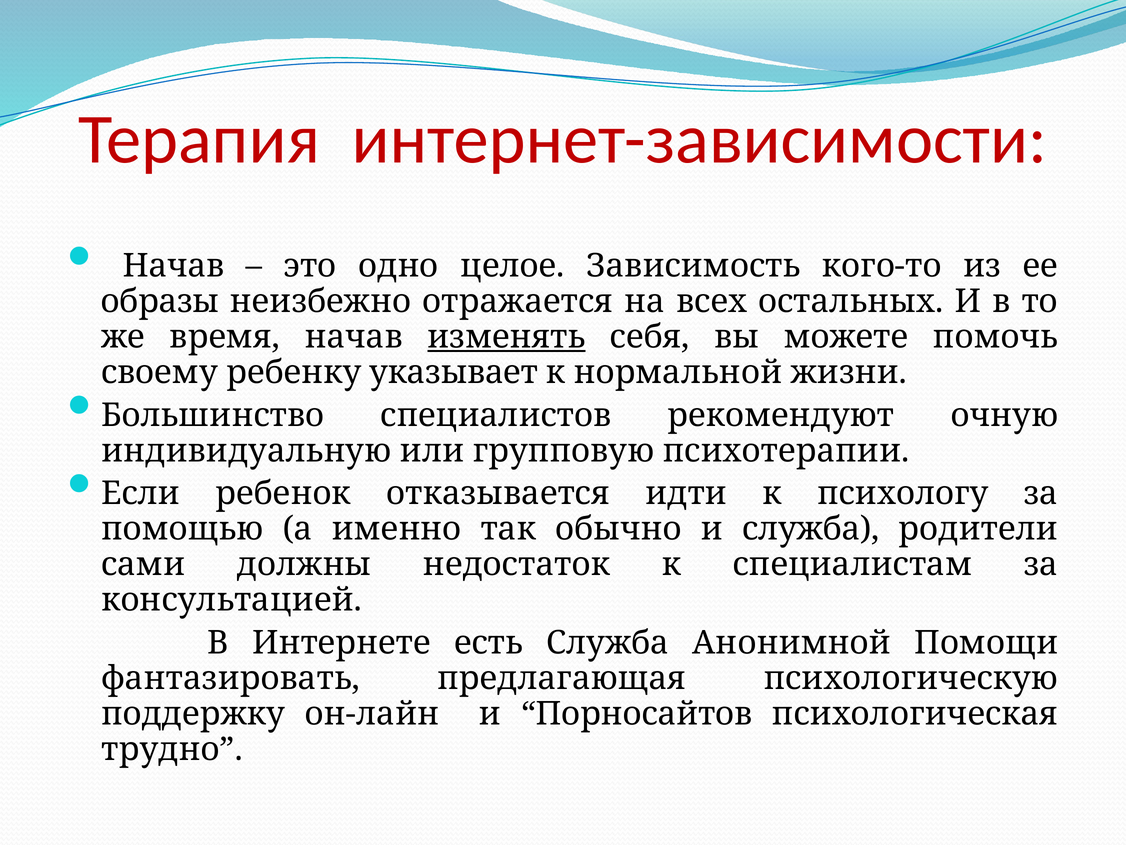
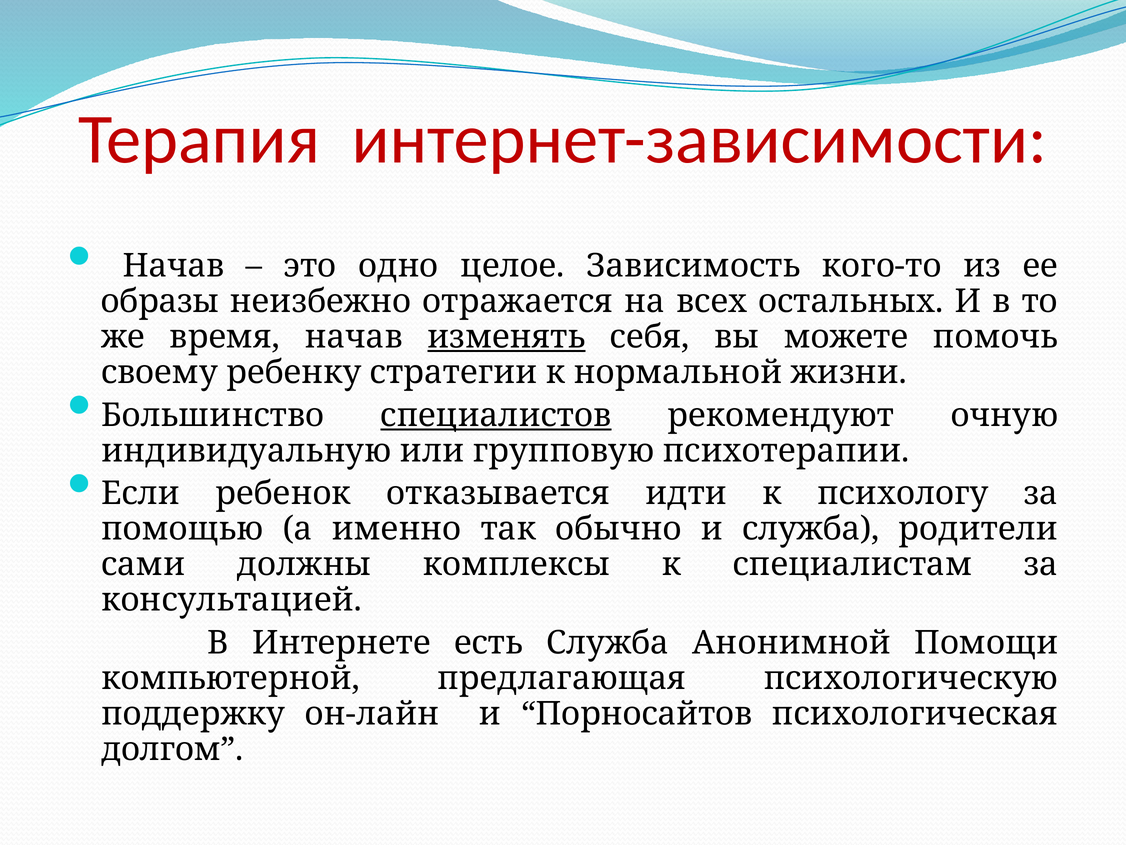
указывает: указывает -> стратегии
специалистов underline: none -> present
недостаток: недостаток -> комплексы
фантазировать: фантазировать -> компьютерной
трудно: трудно -> долгом
